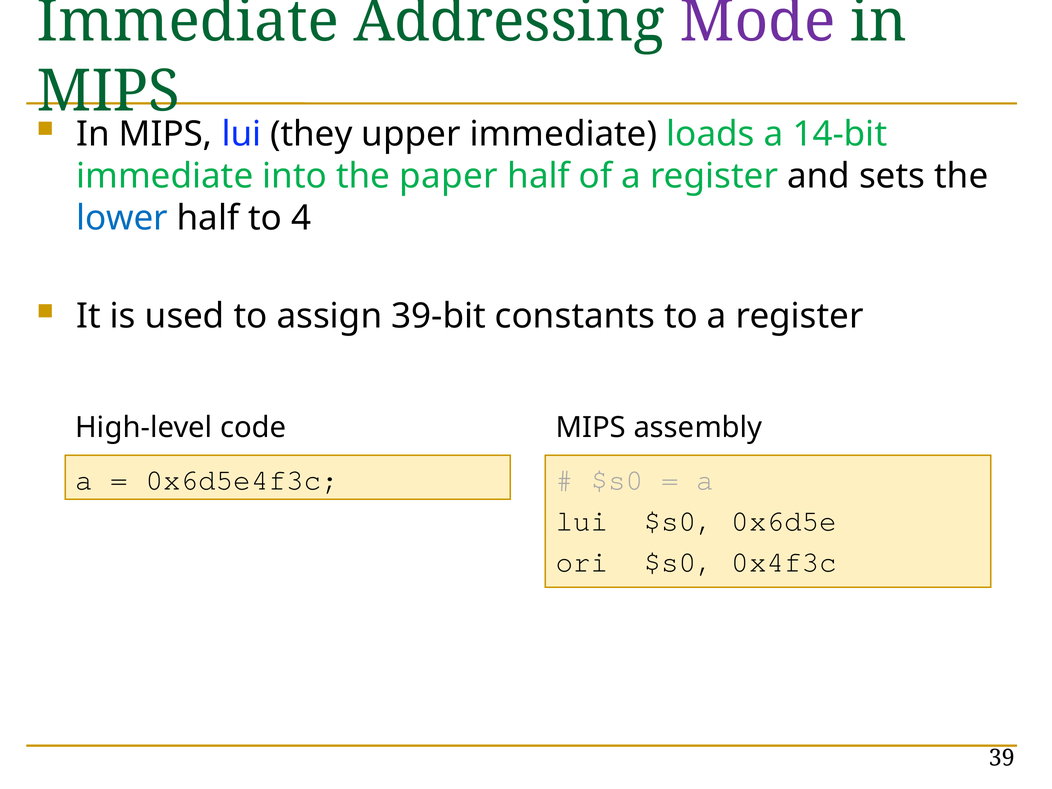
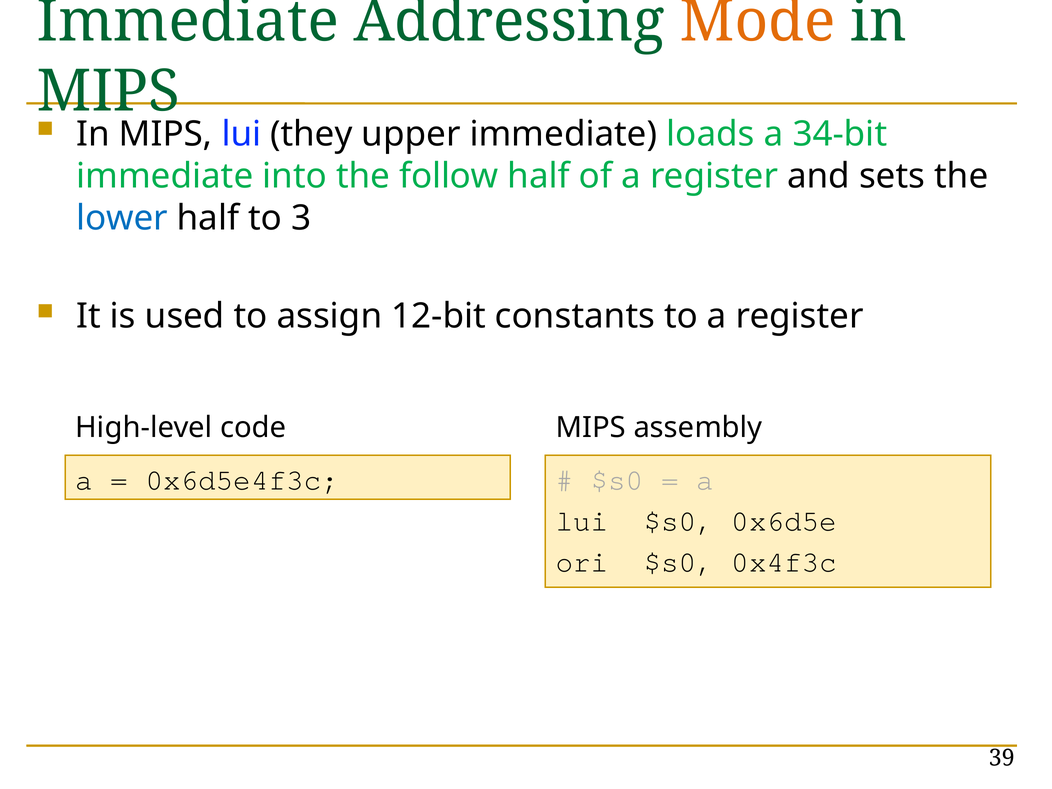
Mode colour: purple -> orange
14-bit: 14-bit -> 34-bit
paper: paper -> follow
4: 4 -> 3
39-bit: 39-bit -> 12-bit
